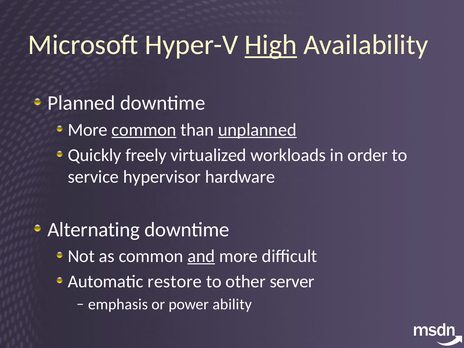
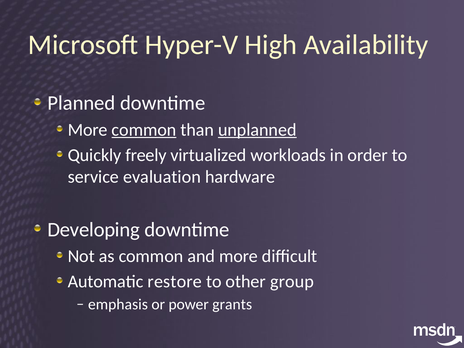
High underline: present -> none
hypervisor: hypervisor -> evaluation
Alternating: Alternating -> Developing
and underline: present -> none
server: server -> group
ability: ability -> grants
